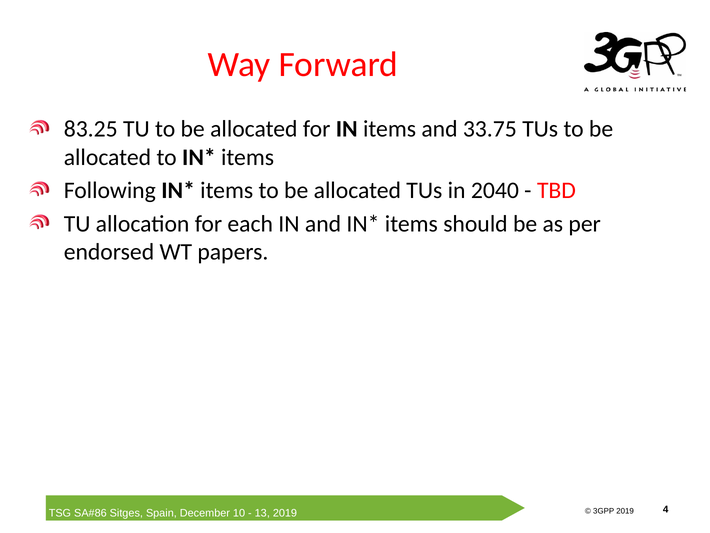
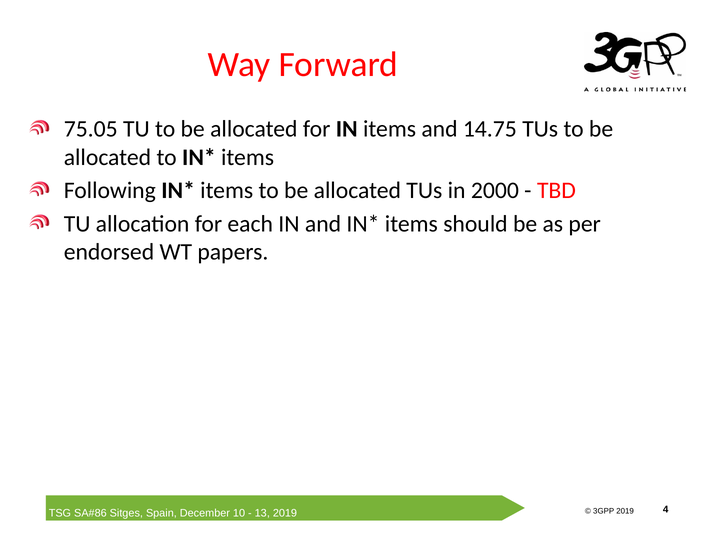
83.25: 83.25 -> 75.05
33.75: 33.75 -> 14.75
2040: 2040 -> 2000
